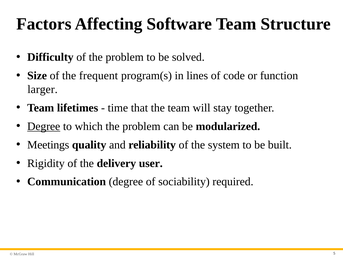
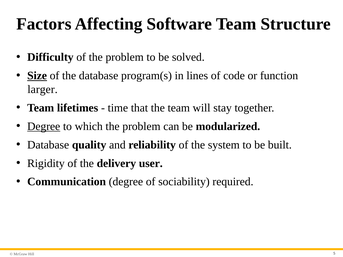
Size underline: none -> present
the frequent: frequent -> database
Meetings at (48, 145): Meetings -> Database
